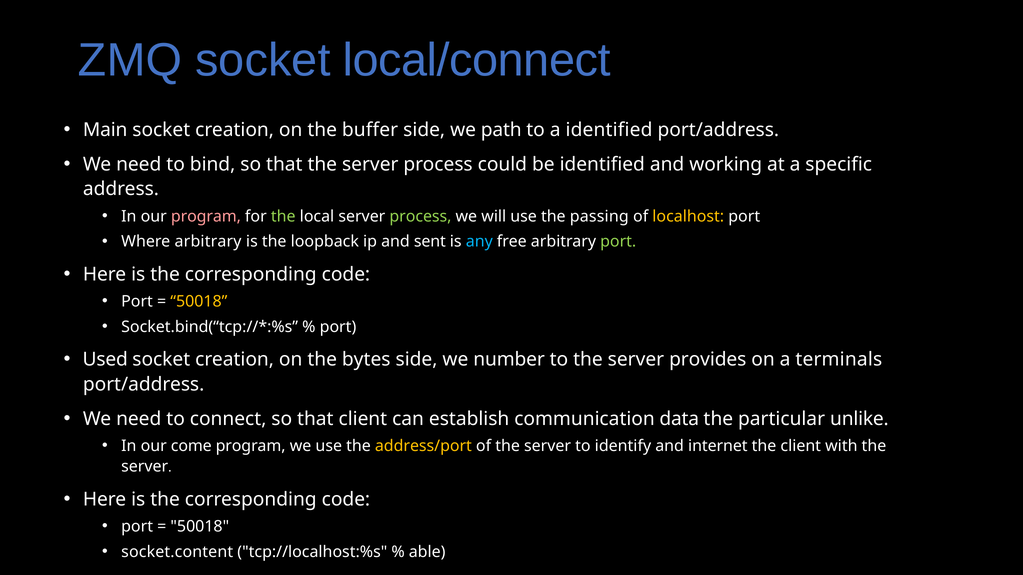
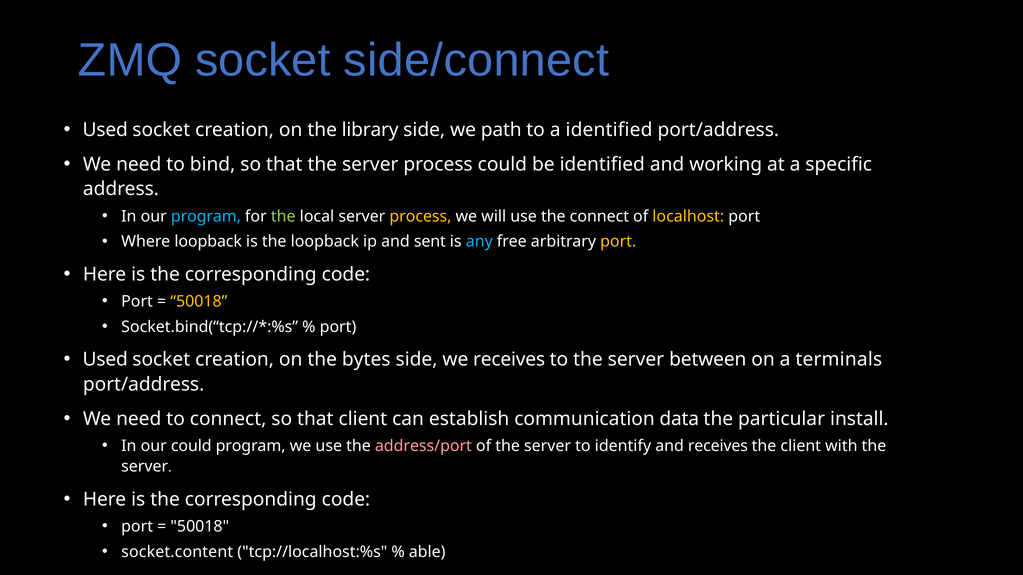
local/connect: local/connect -> side/connect
Main at (105, 130): Main -> Used
buffer: buffer -> library
program at (206, 216) colour: pink -> light blue
process at (420, 216) colour: light green -> yellow
the passing: passing -> connect
Where arbitrary: arbitrary -> loopback
port at (618, 242) colour: light green -> yellow
we number: number -> receives
provides: provides -> between
unlike: unlike -> install
our come: come -> could
address/port colour: yellow -> pink
and internet: internet -> receives
